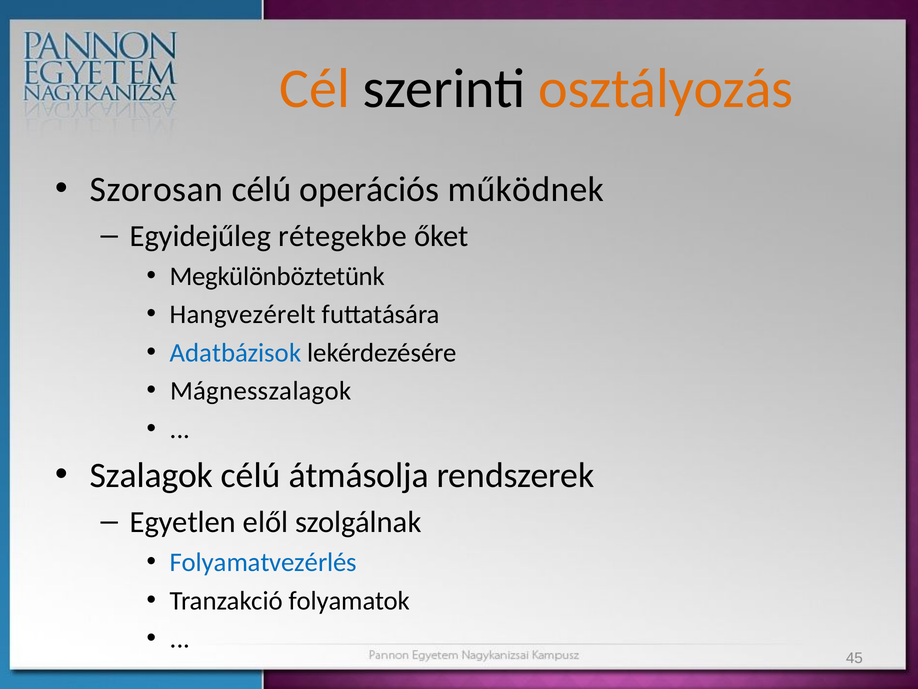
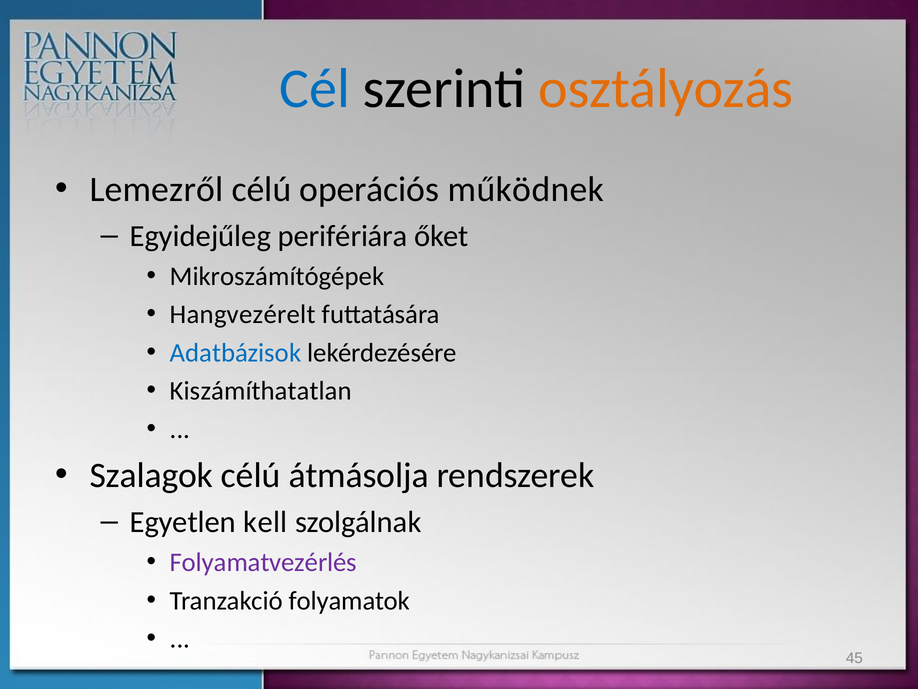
Cél colour: orange -> blue
Szorosan: Szorosan -> Lemezről
rétegekbe: rétegekbe -> perifériára
Megkülönböztetünk: Megkülönböztetünk -> Mikroszámítógépek
Mágnesszalagok: Mágnesszalagok -> Kiszámíthatatlan
elől: elől -> kell
Folyamatvezérlés colour: blue -> purple
